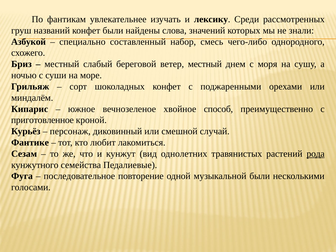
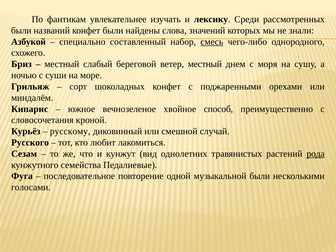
груш at (21, 30): груш -> были
смесь underline: none -> present
приготовленное: приготовленное -> словосочетания
персонаж: персонаж -> русскому
Фантике: Фантике -> Русского
